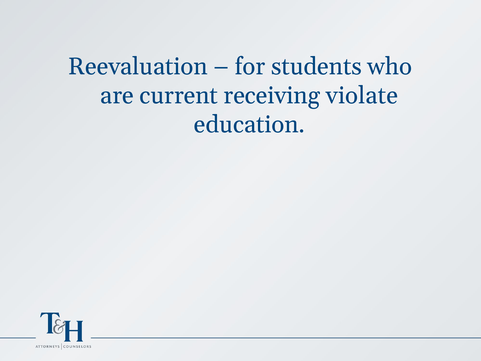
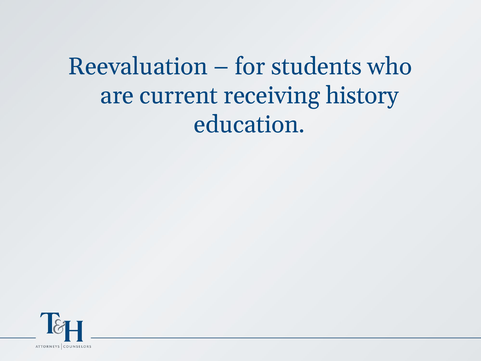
violate: violate -> history
